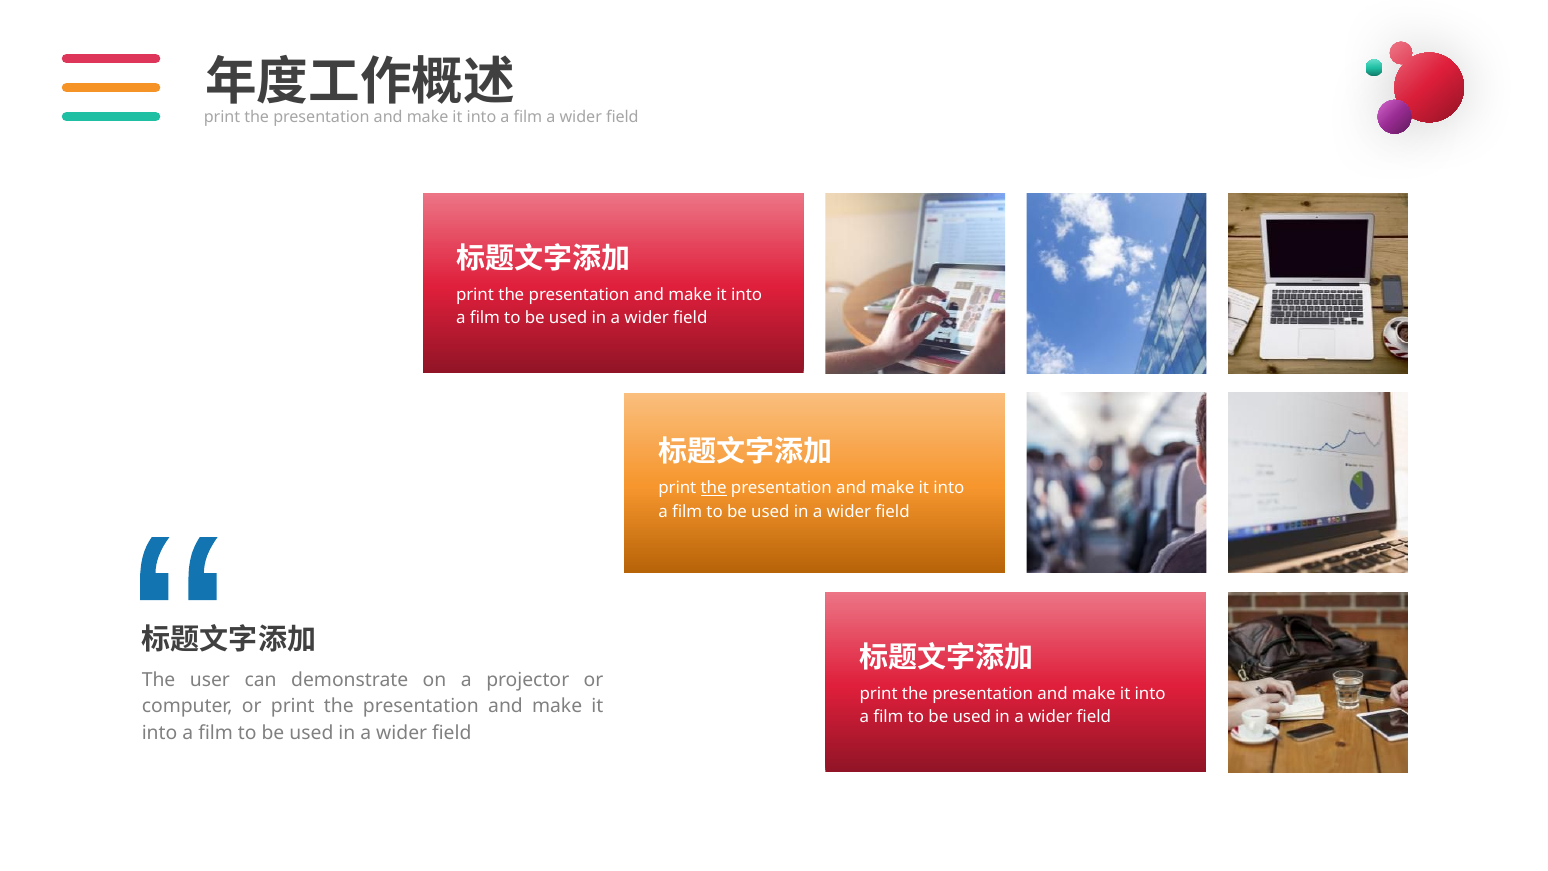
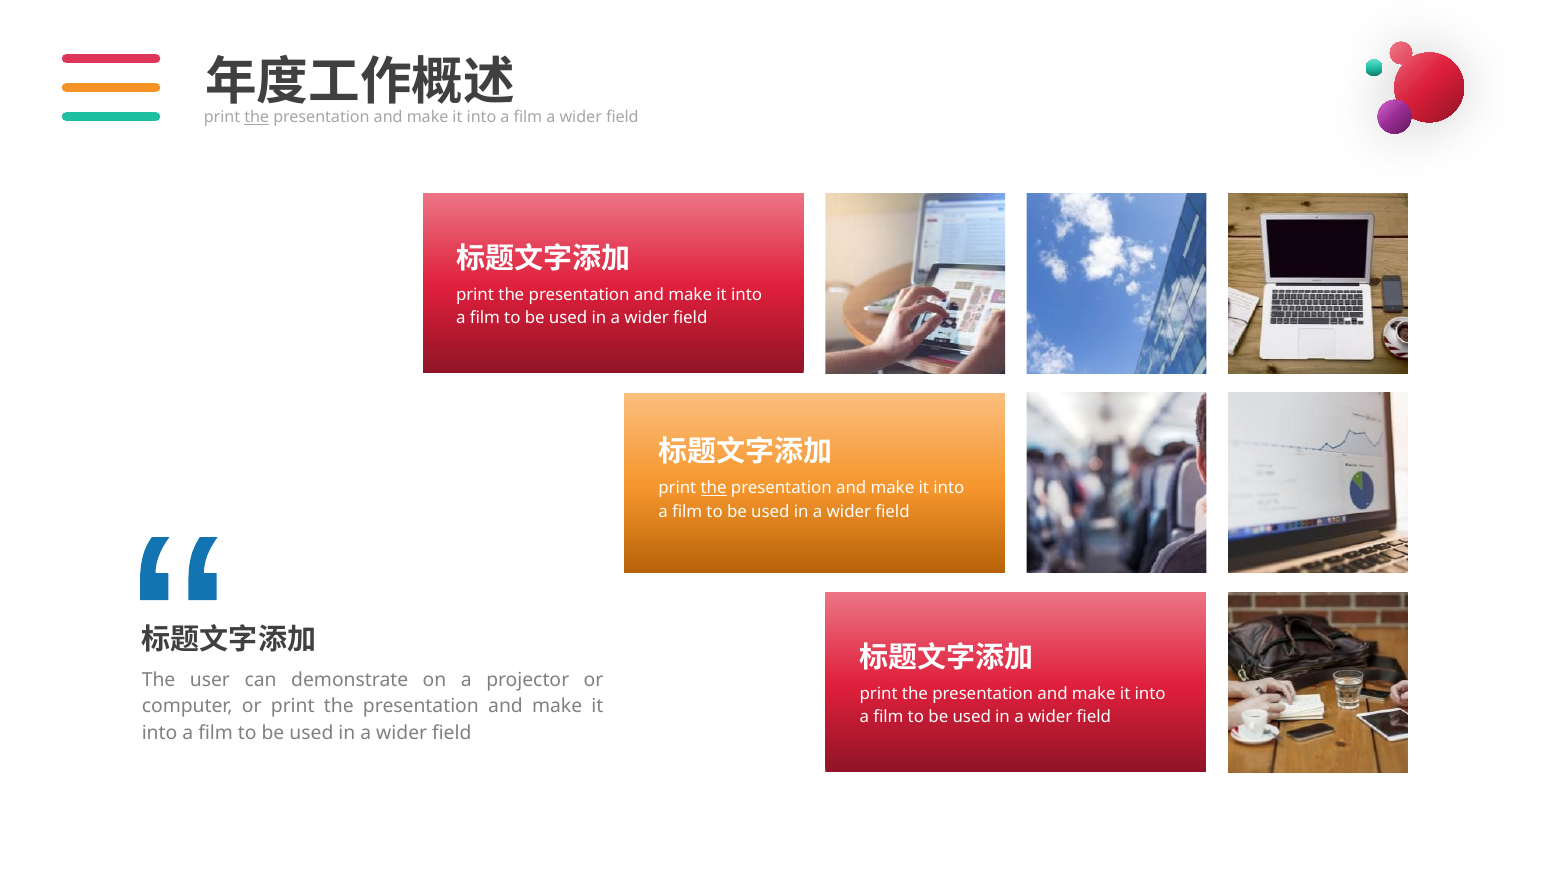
the at (257, 118) underline: none -> present
